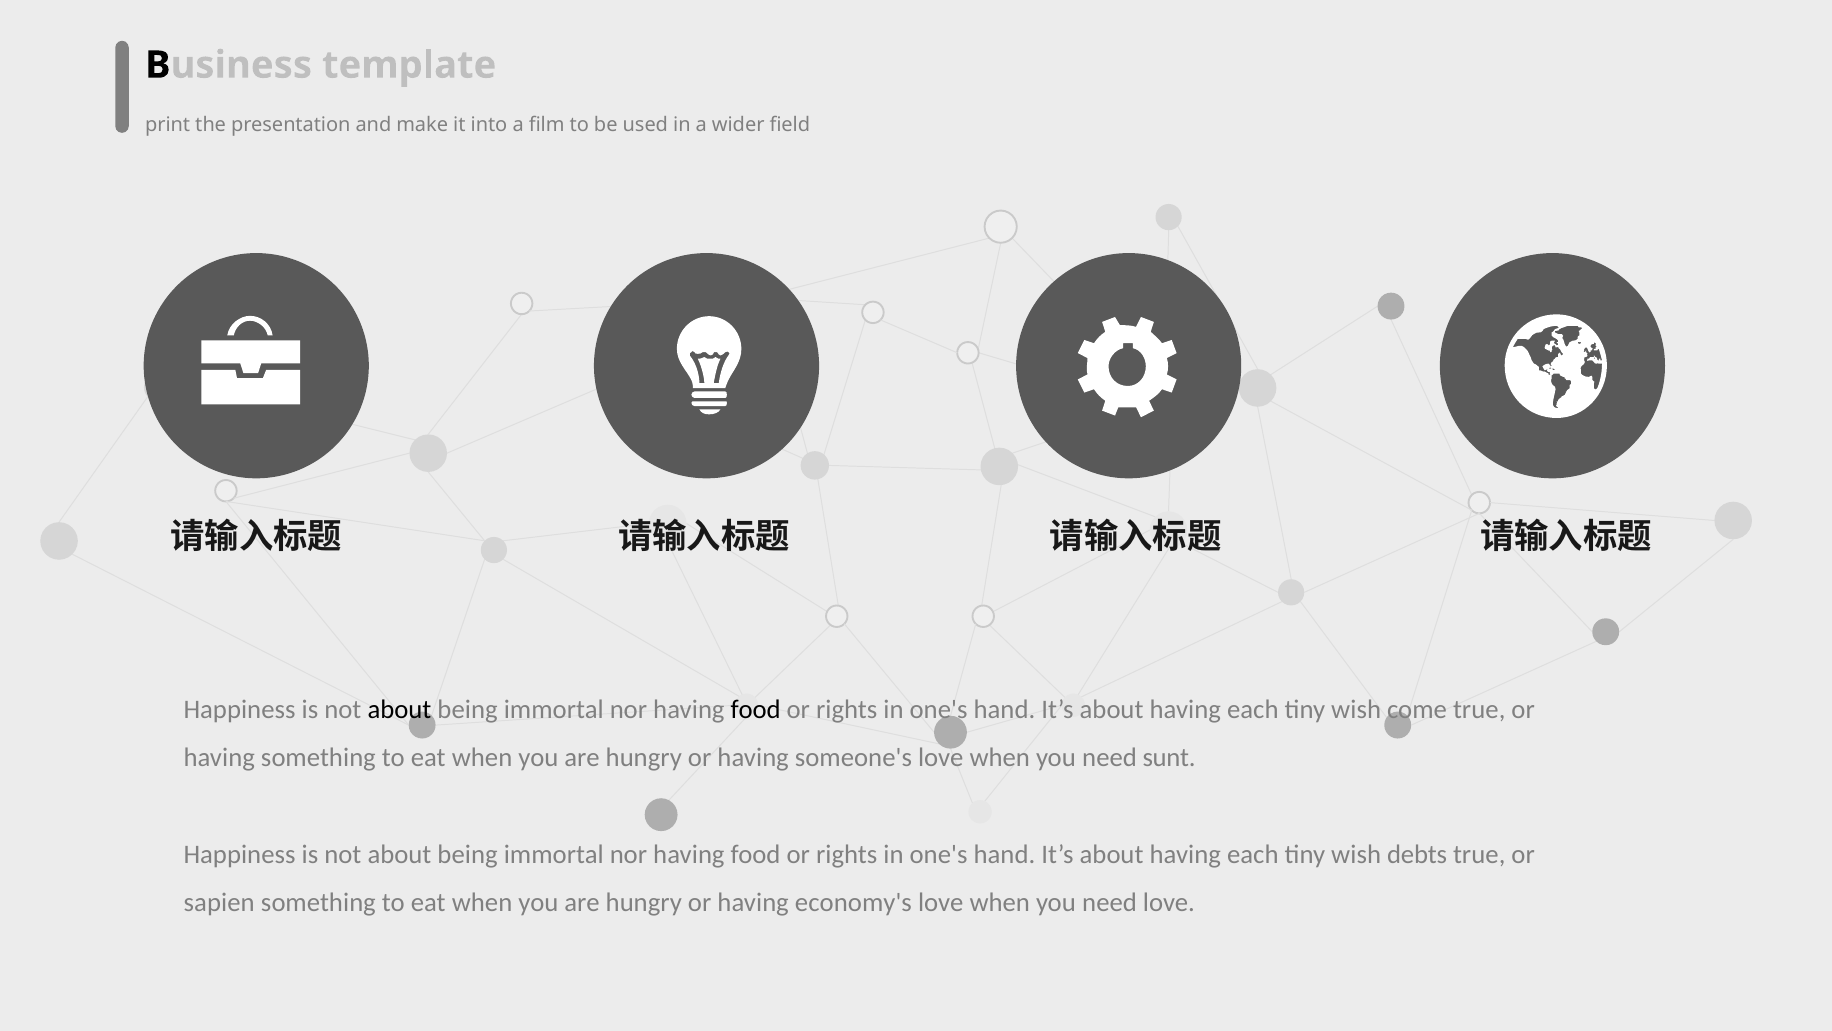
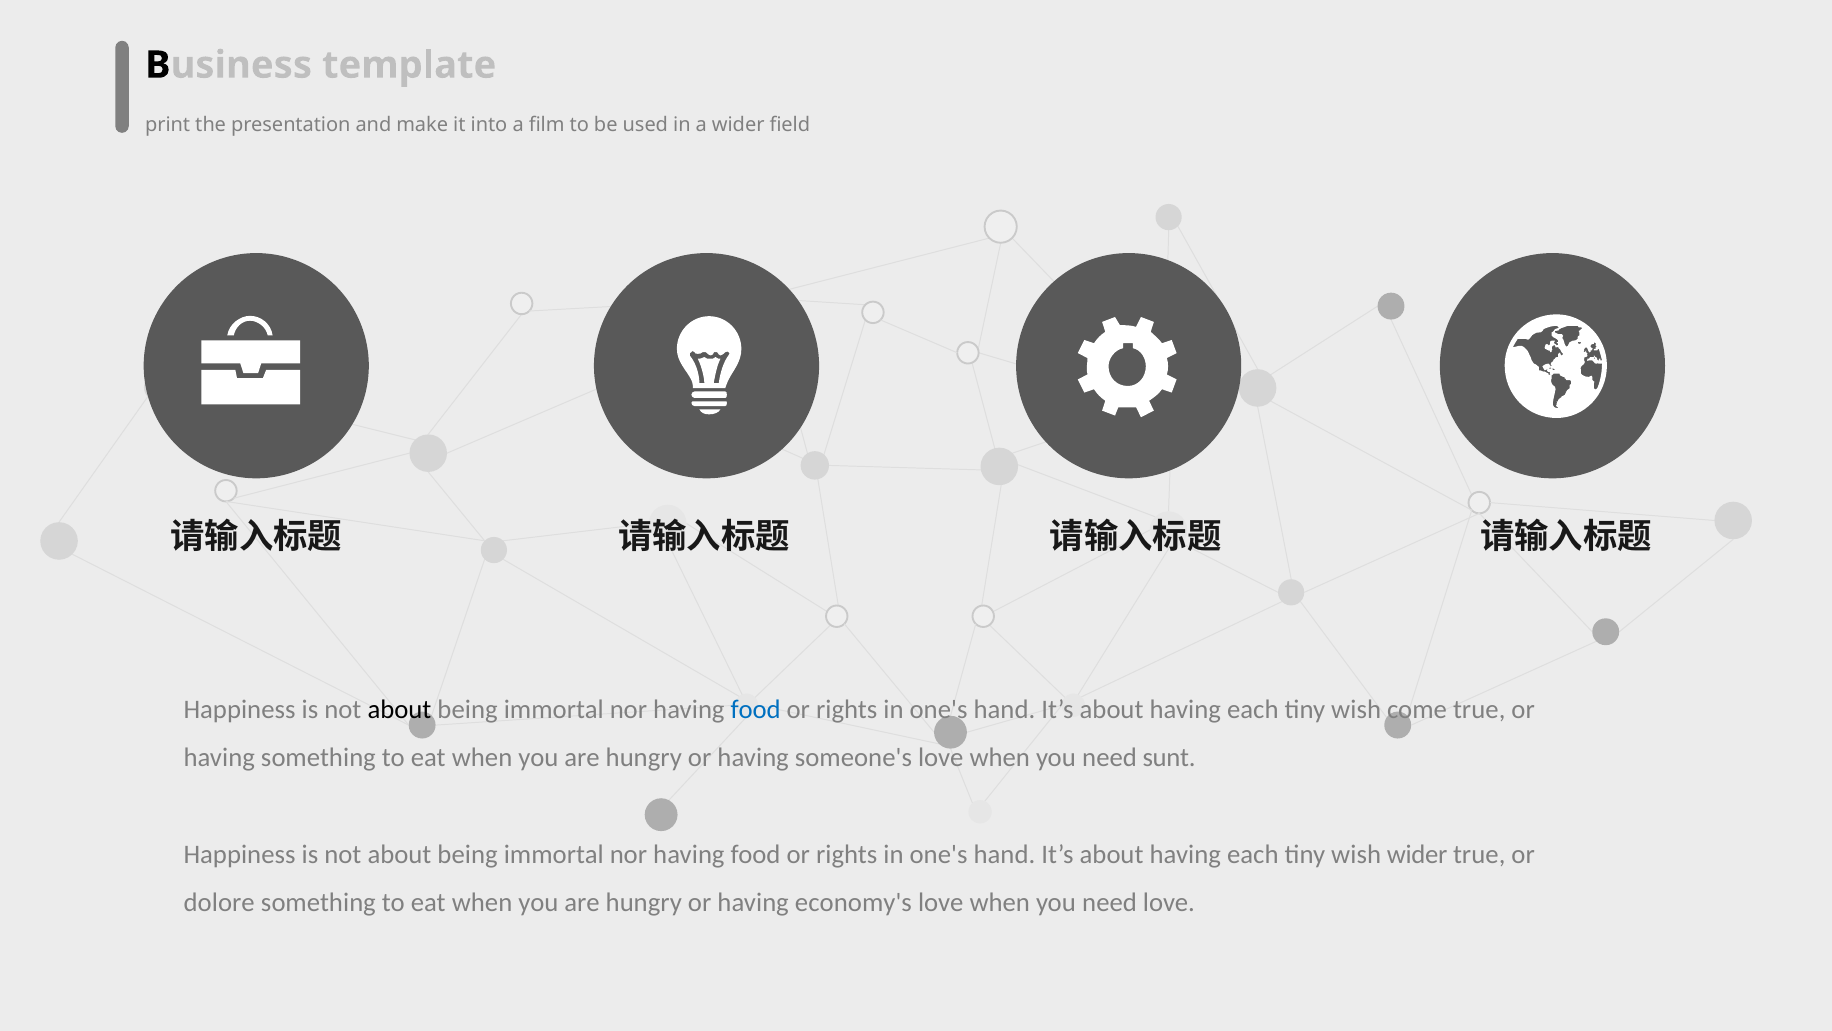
food at (756, 710) colour: black -> blue
wish debts: debts -> wider
sapien: sapien -> dolore
